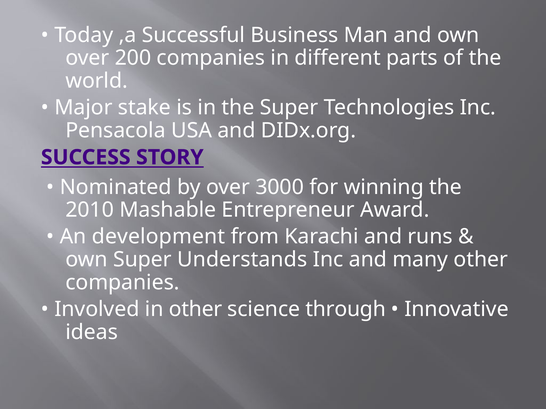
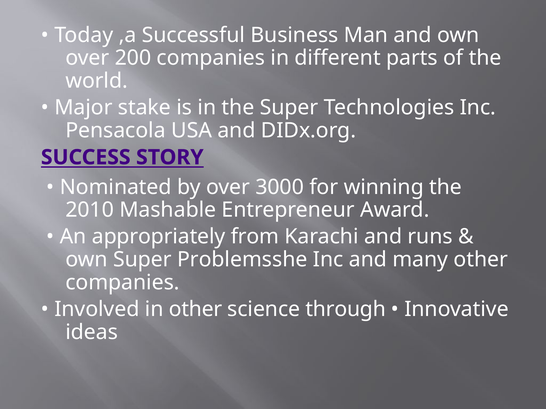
development: development -> appropriately
Understands: Understands -> Problemsshe
